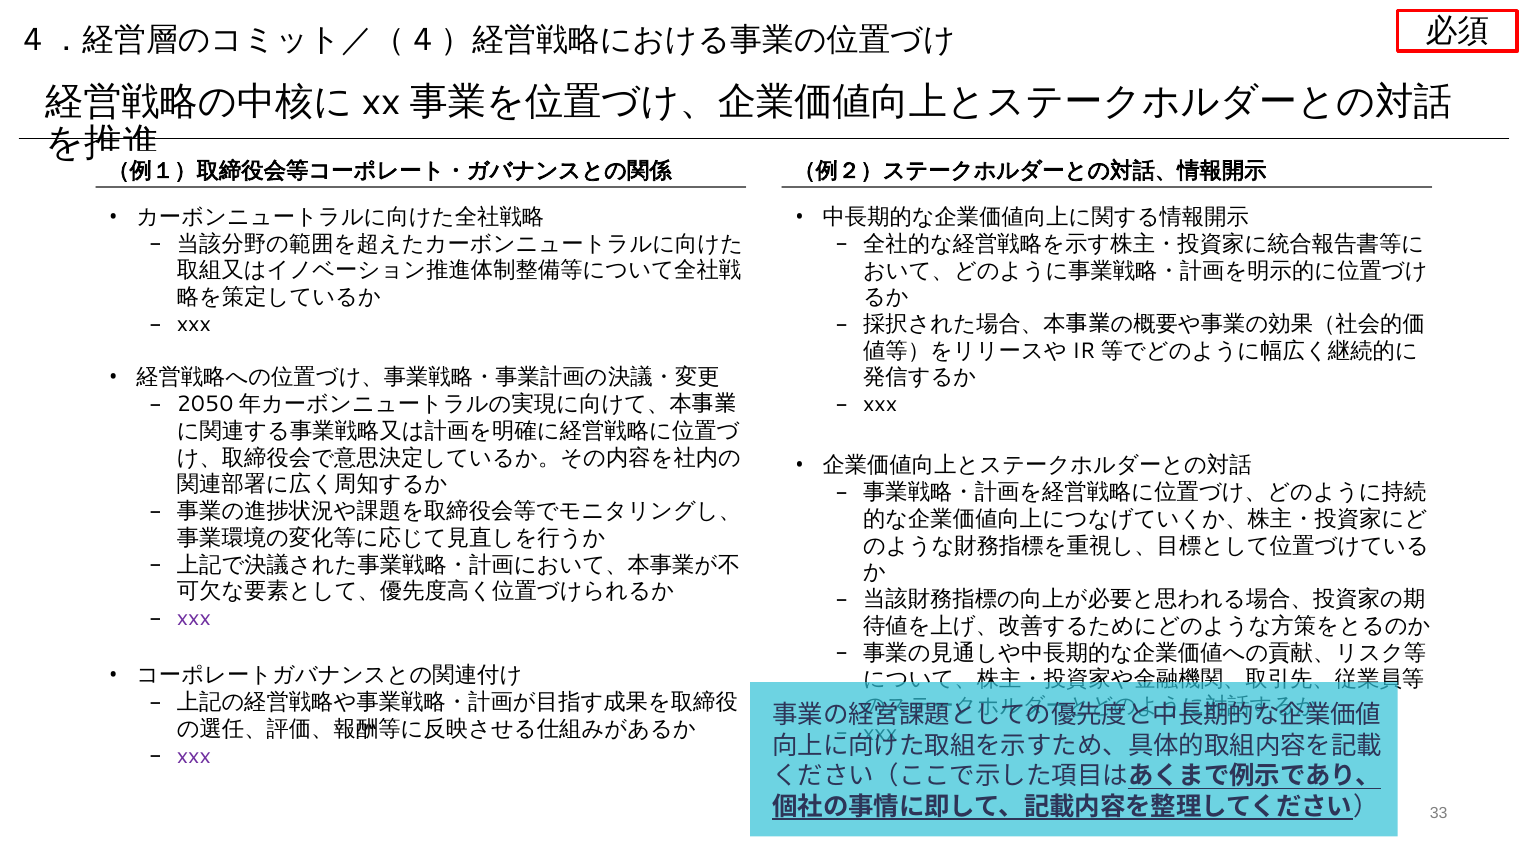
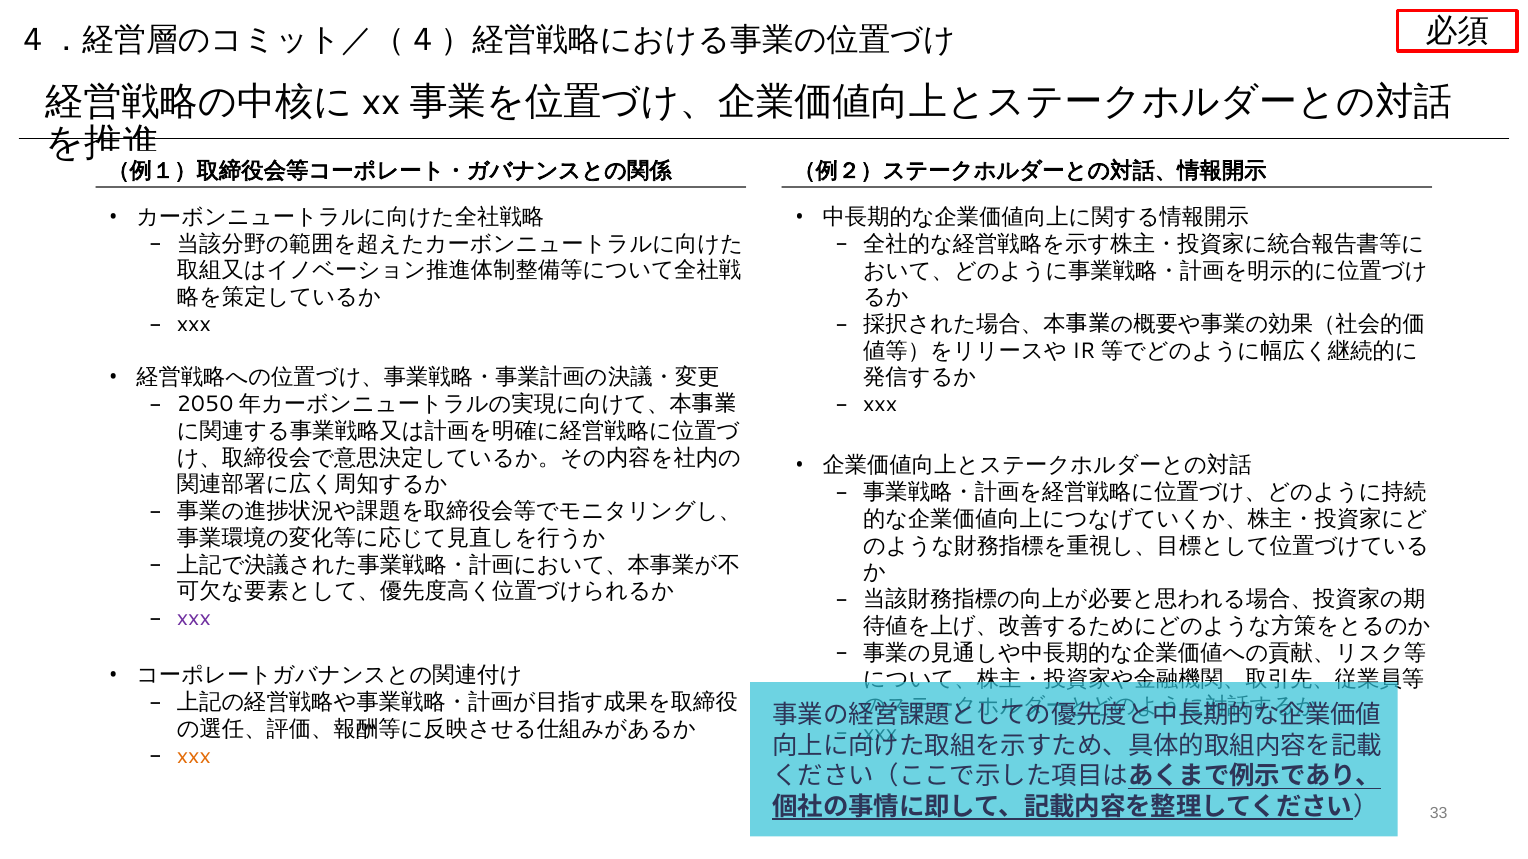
xxx at (194, 756) colour: purple -> orange
